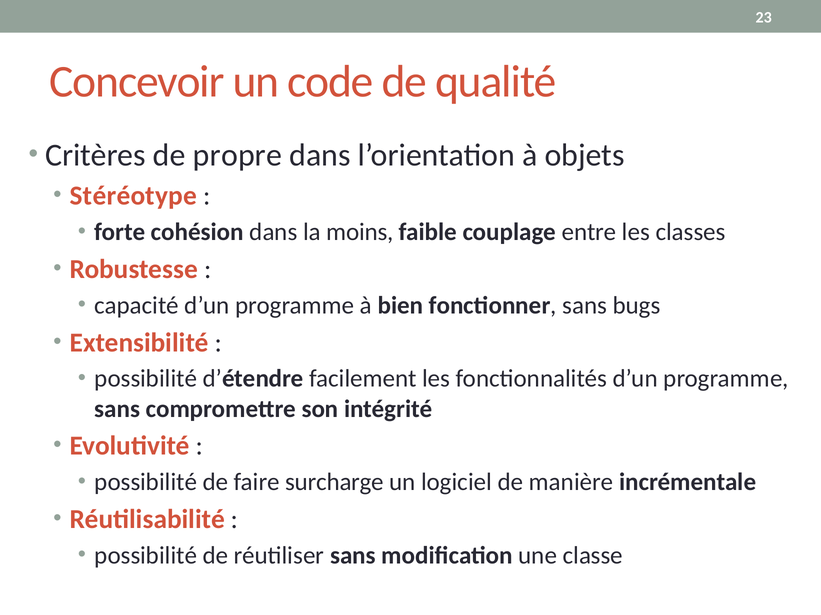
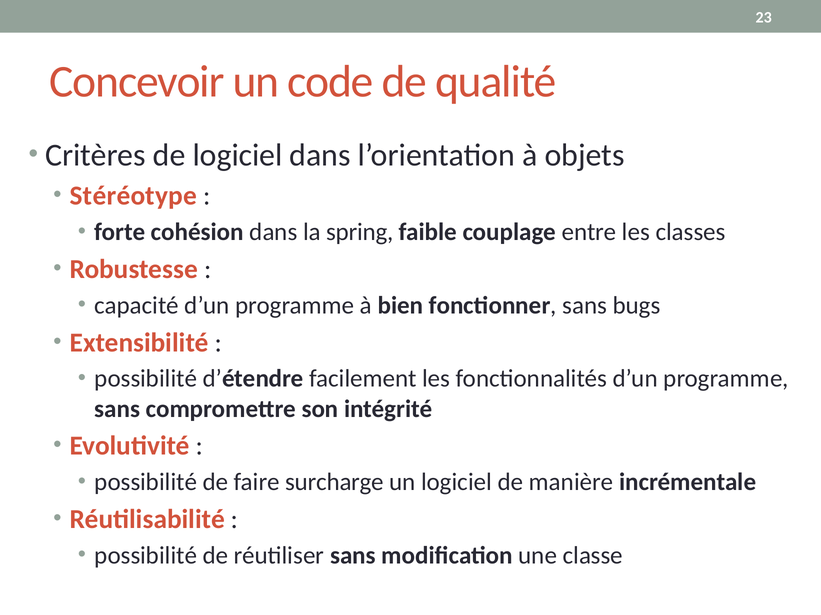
de propre: propre -> logiciel
moins: moins -> spring
